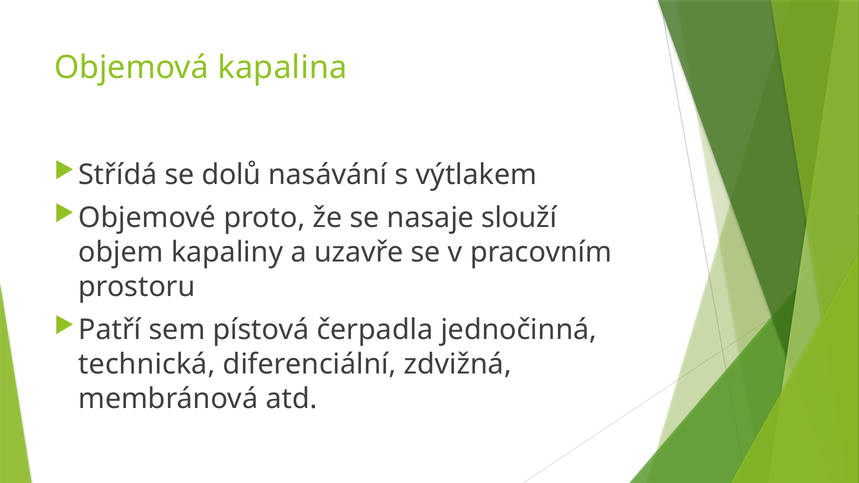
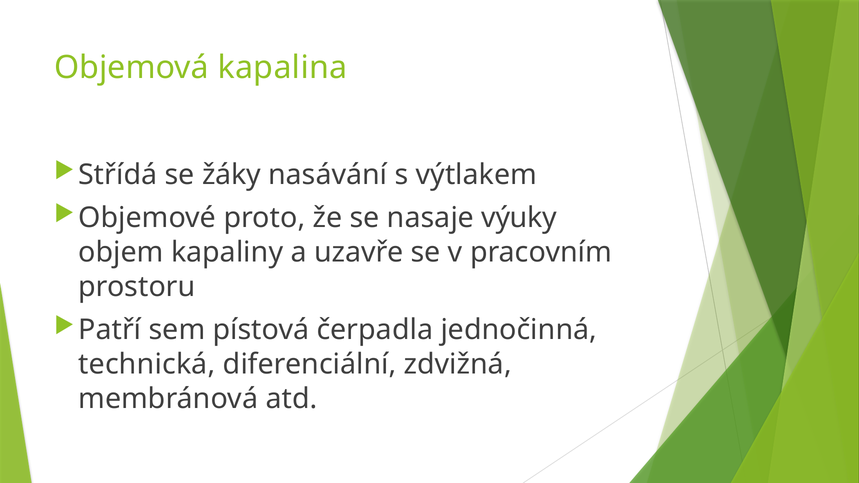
dolů: dolů -> žáky
slouží: slouží -> výuky
